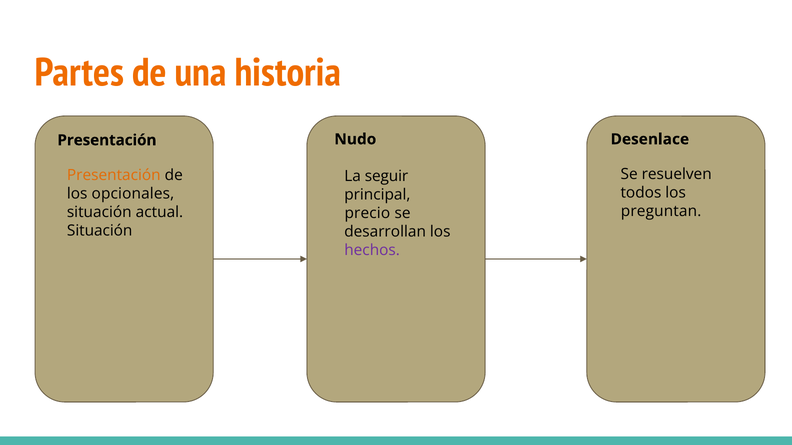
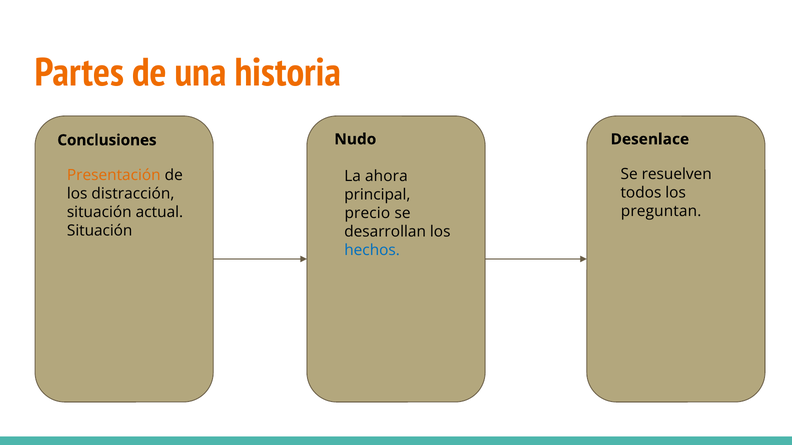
Presentación at (107, 140): Presentación -> Conclusiones
seguir: seguir -> ahora
opcionales: opcionales -> distracción
hechos colour: purple -> blue
